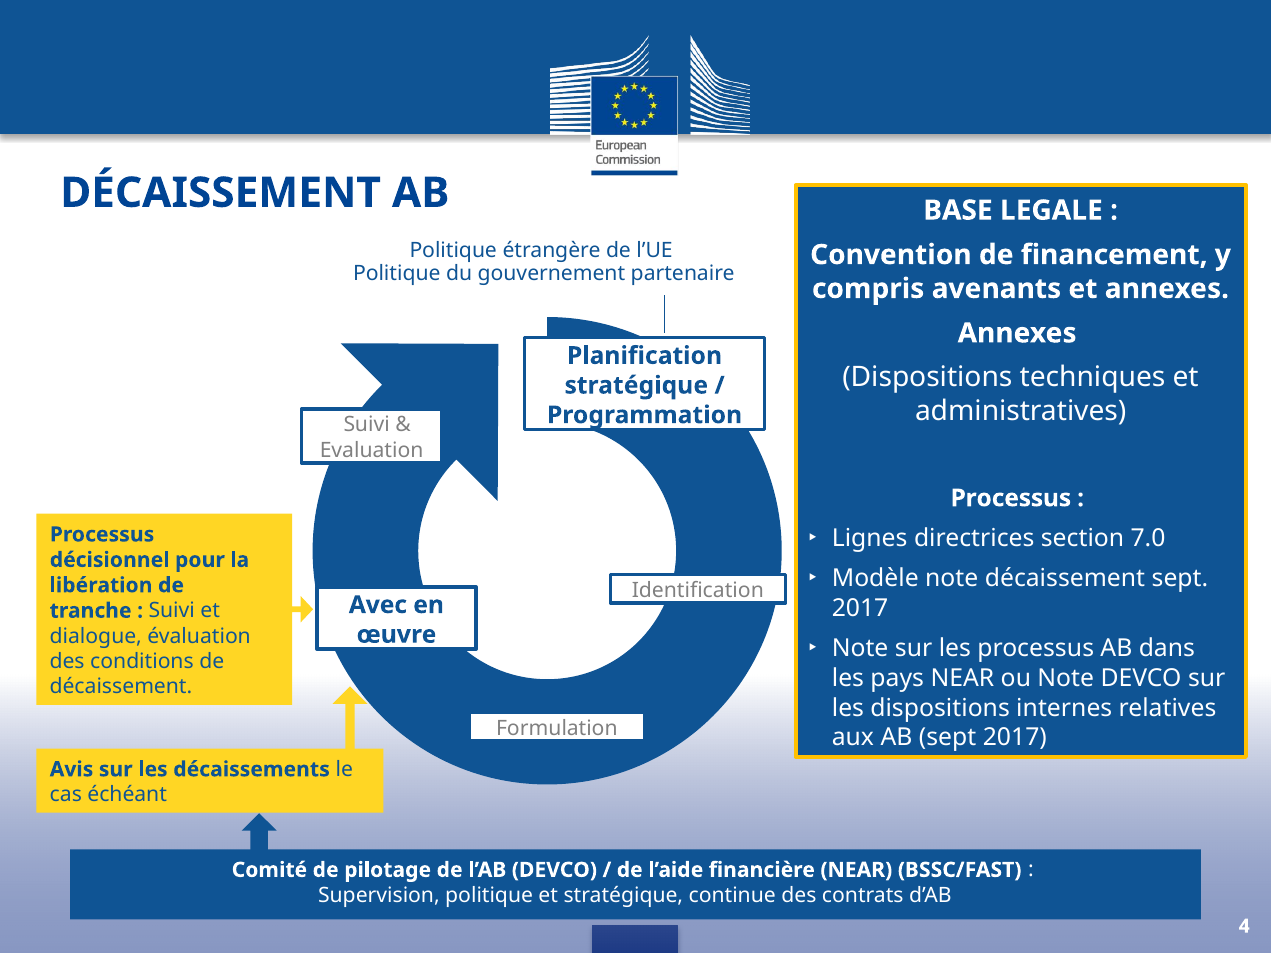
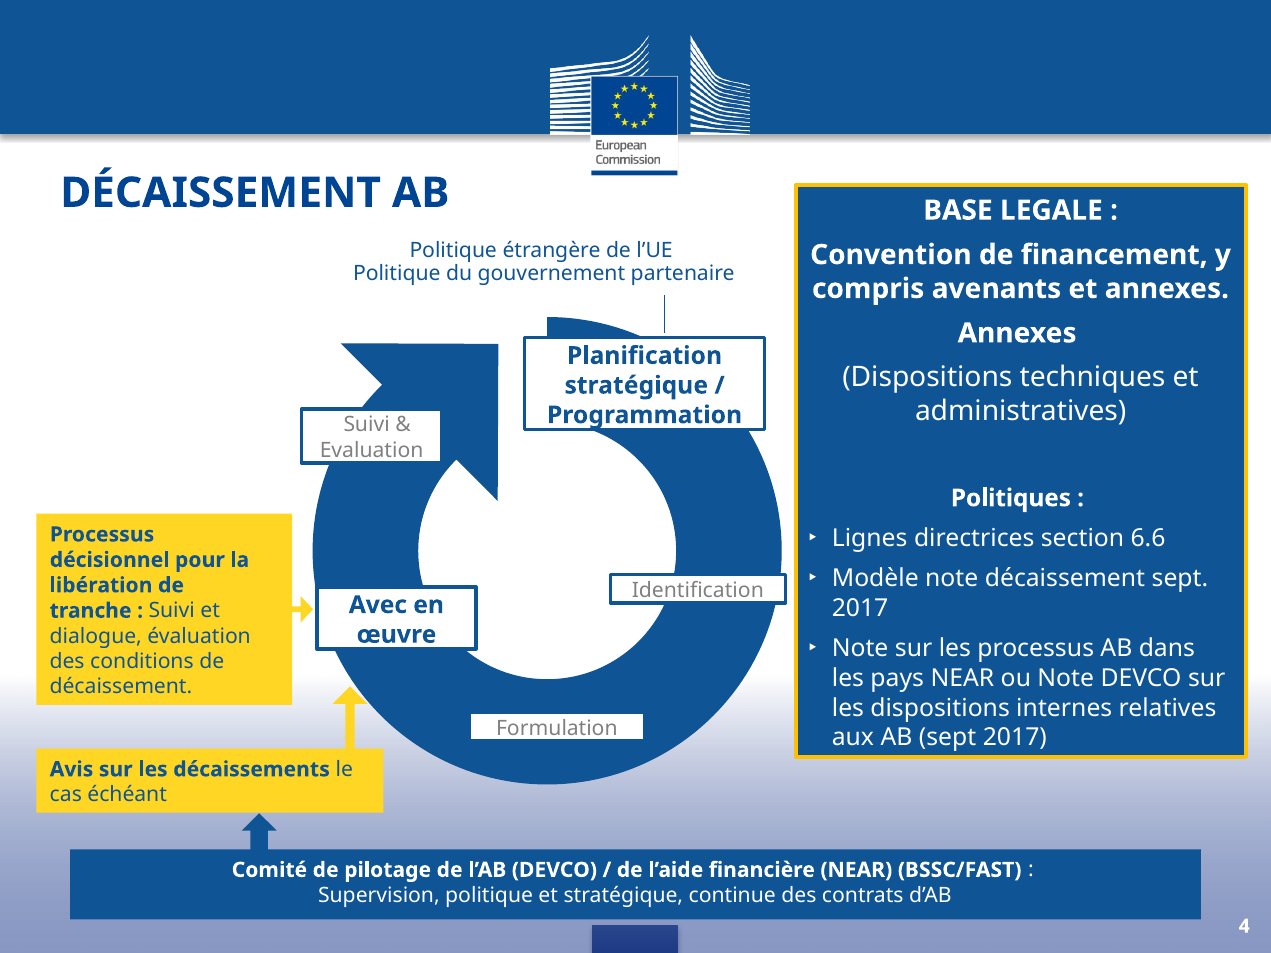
Processus at (1011, 498): Processus -> Politiques
7.0: 7.0 -> 6.6
